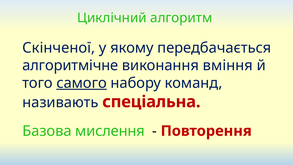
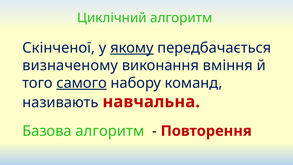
якому underline: none -> present
алгоритмічне: алгоритмічне -> визначеному
спеціальна: спеціальна -> навчальна
Базова мислення: мислення -> алгоритм
